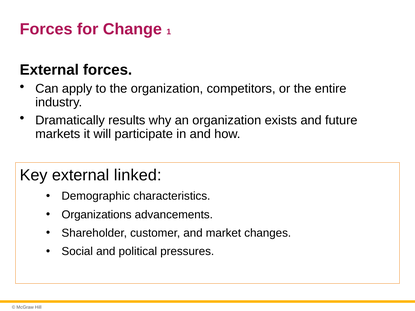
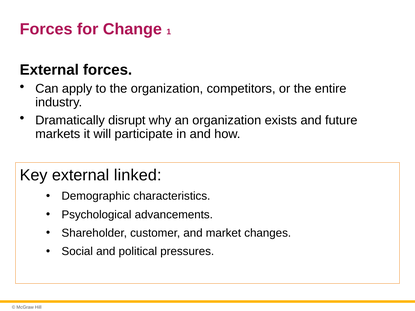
results: results -> disrupt
Organizations: Organizations -> Psychological
